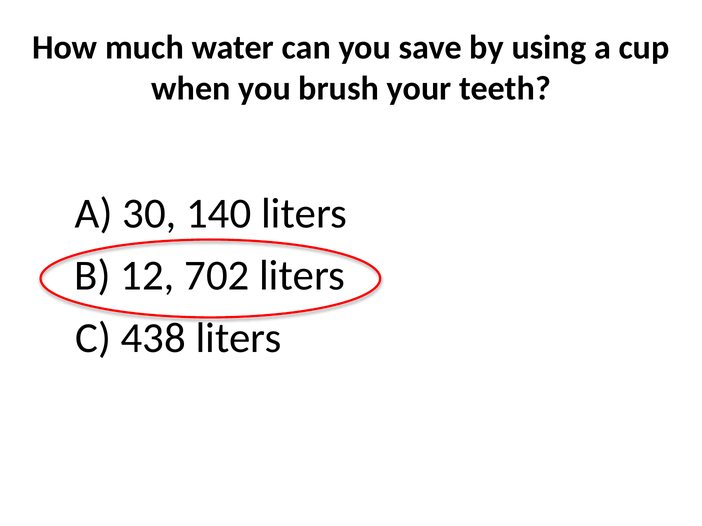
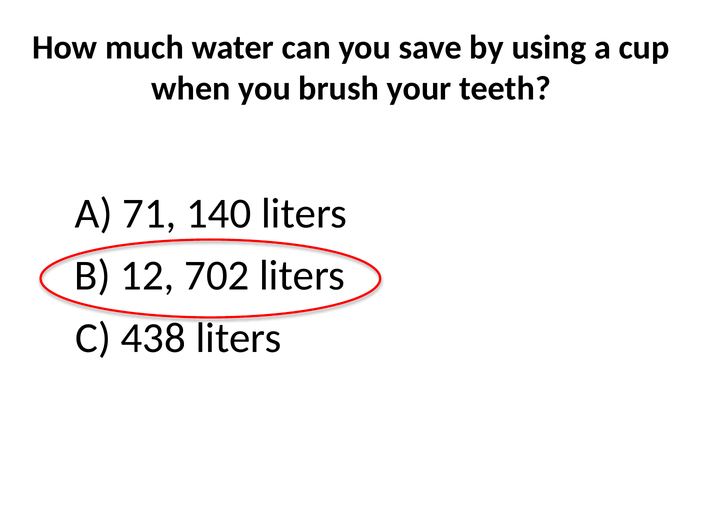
30: 30 -> 71
